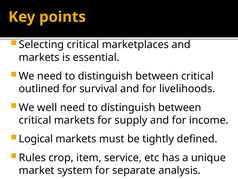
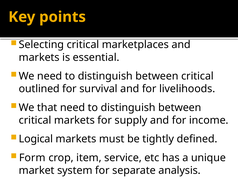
well: well -> that
Rules: Rules -> Form
